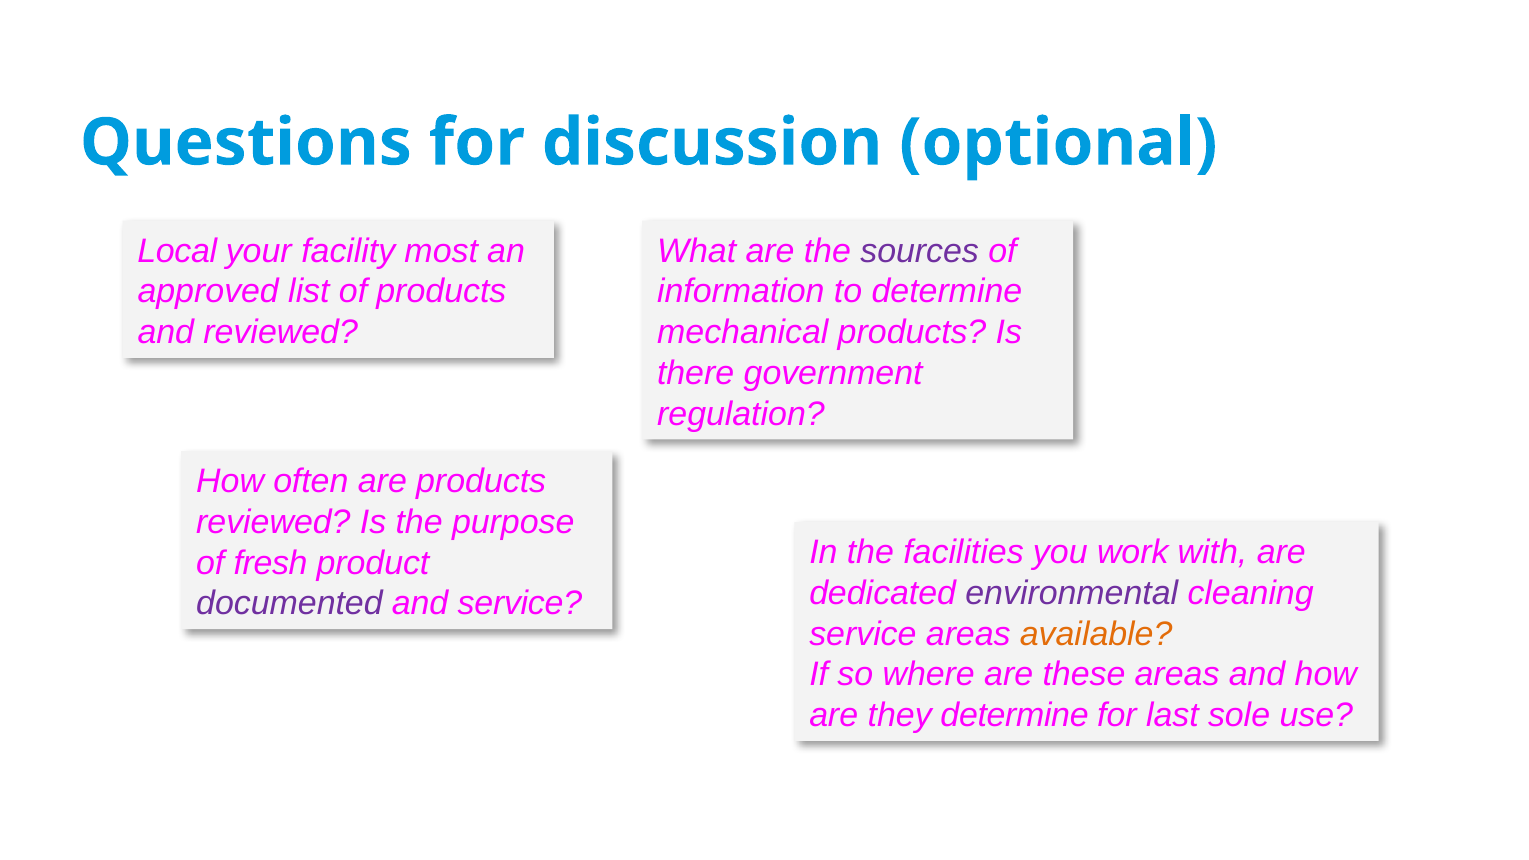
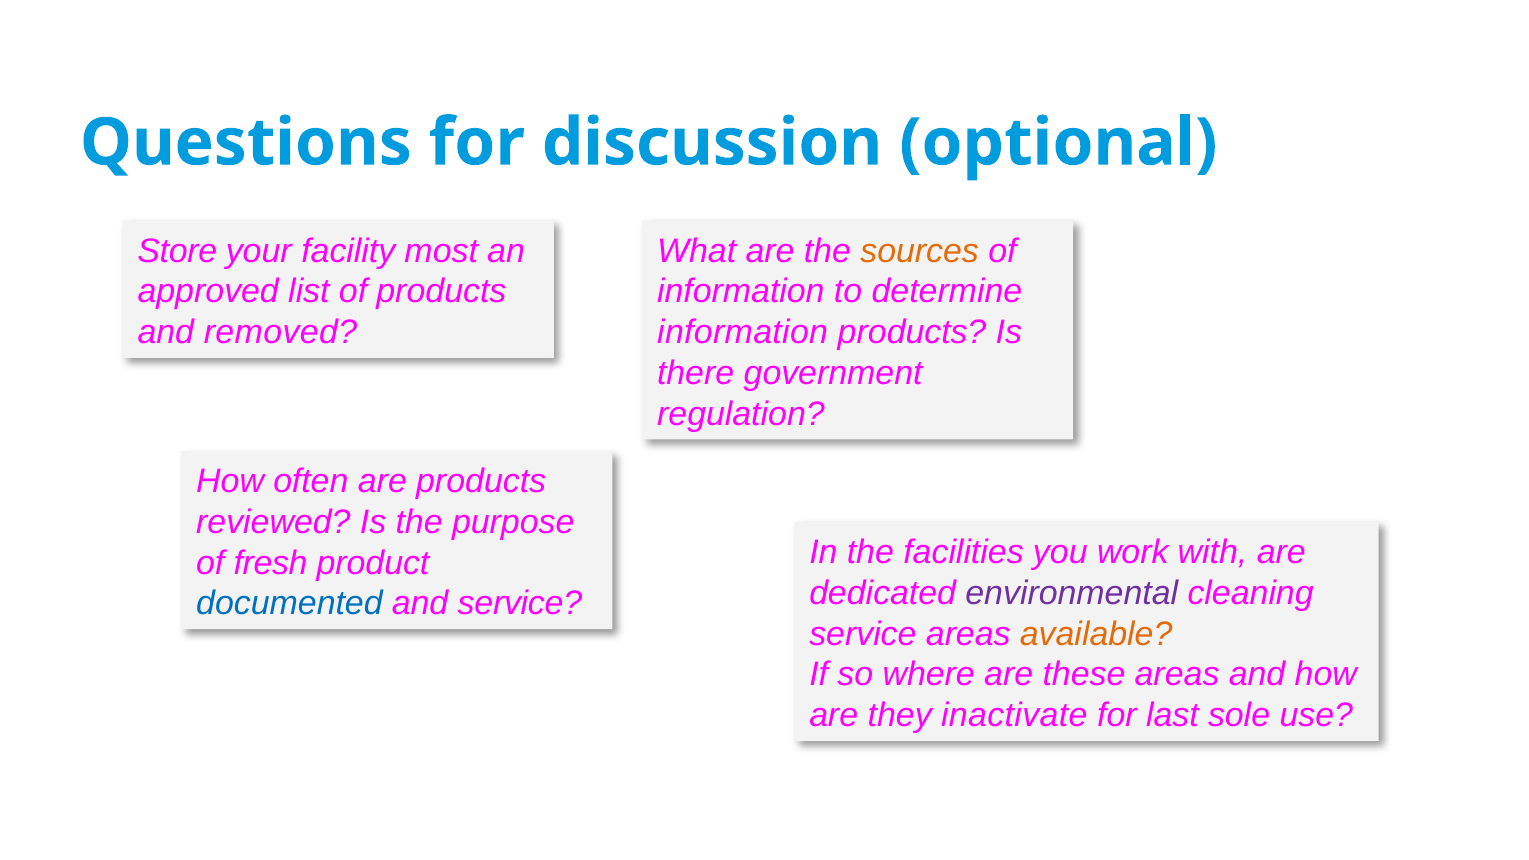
Local: Local -> Store
sources colour: purple -> orange
and reviewed: reviewed -> removed
mechanical at (743, 332): mechanical -> information
documented colour: purple -> blue
they determine: determine -> inactivate
